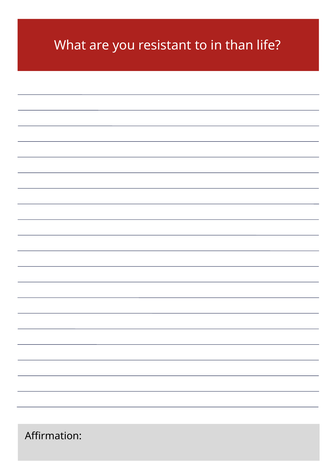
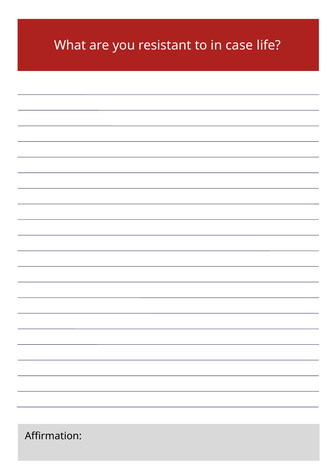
than: than -> case
